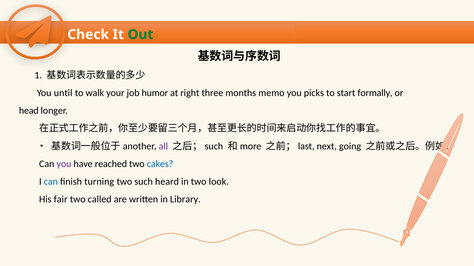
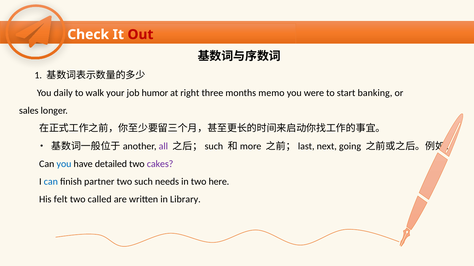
Out colour: green -> red
until: until -> daily
picks: picks -> were
formally: formally -> banking
head: head -> sales
you at (64, 164) colour: purple -> blue
reached: reached -> detailed
cakes colour: blue -> purple
turning: turning -> partner
heard: heard -> needs
look: look -> here
fair: fair -> felt
